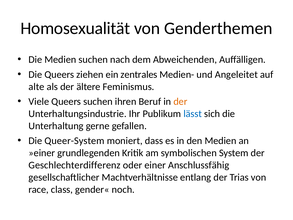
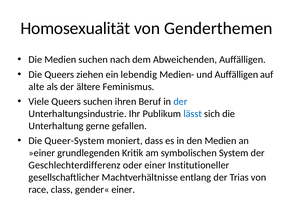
zentrales: zentrales -> lebendig
und Angeleitet: Angeleitet -> Auffälligen
der at (180, 101) colour: orange -> blue
Anschlussfähig: Anschlussfähig -> Institutioneller
gender« noch: noch -> einer
